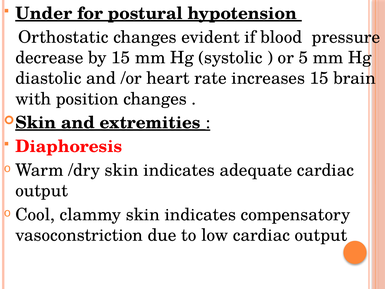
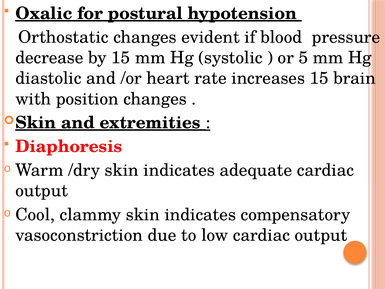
Under: Under -> Oxalic
